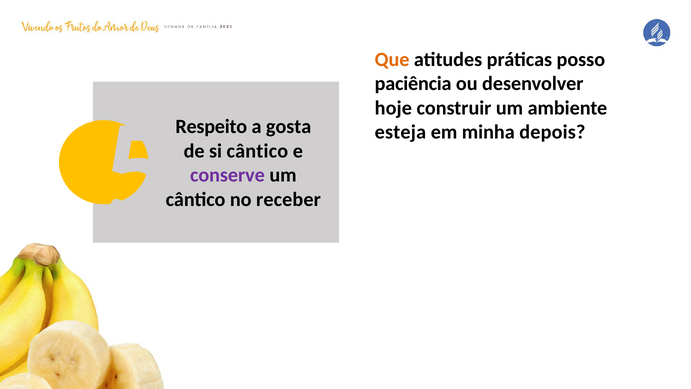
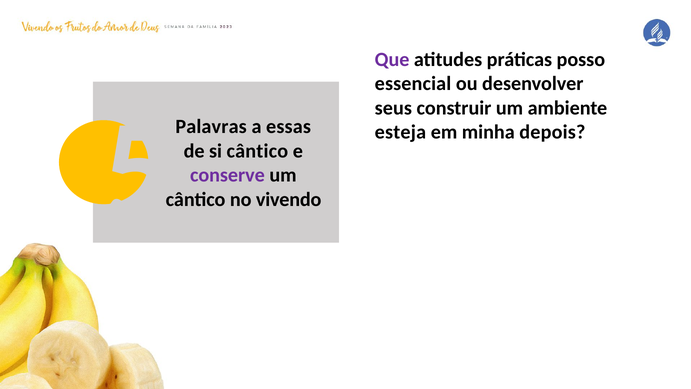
Que colour: orange -> purple
paciência: paciência -> essencial
hoje: hoje -> seus
Respeito: Respeito -> Palavras
gosta: gosta -> essas
receber: receber -> vivendo
